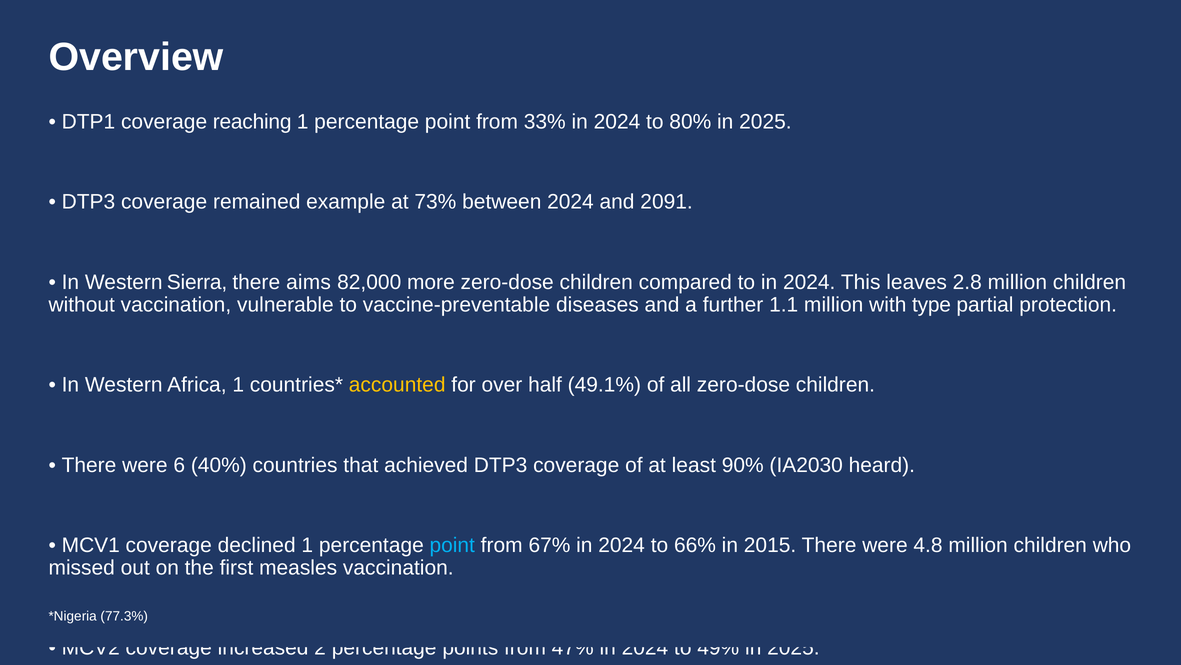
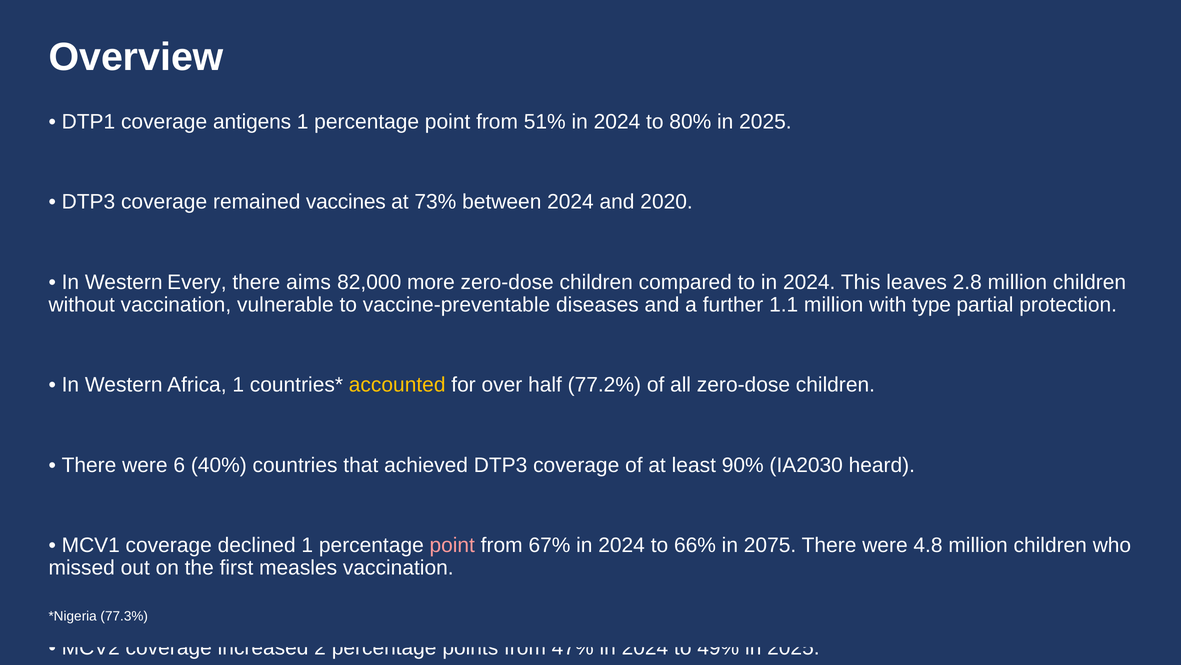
reaching: reaching -> antigens
33%: 33% -> 51%
example: example -> vaccines
2091: 2091 -> 2020
Sierra: Sierra -> Every
49.1%: 49.1% -> 77.2%
point at (452, 545) colour: light blue -> pink
2015: 2015 -> 2075
